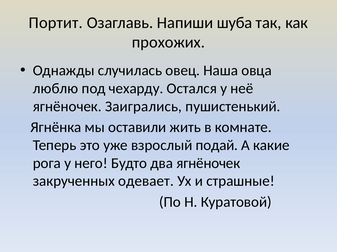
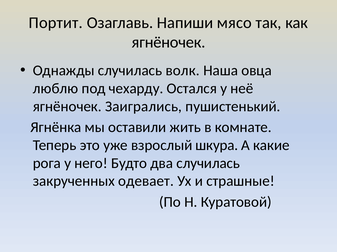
шуба: шуба -> мясо
прохожих at (168, 42): прохожих -> ягнёночек
овец: овец -> волк
подай: подай -> шкура
два ягнёночек: ягнёночек -> случилась
